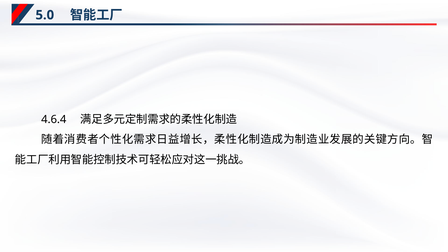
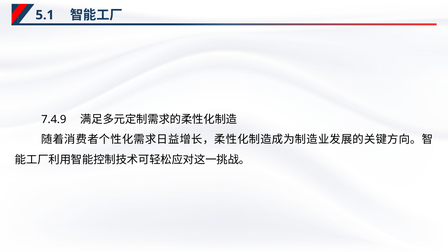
5.0: 5.0 -> 5.1
4.6.4: 4.6.4 -> 7.4.9
